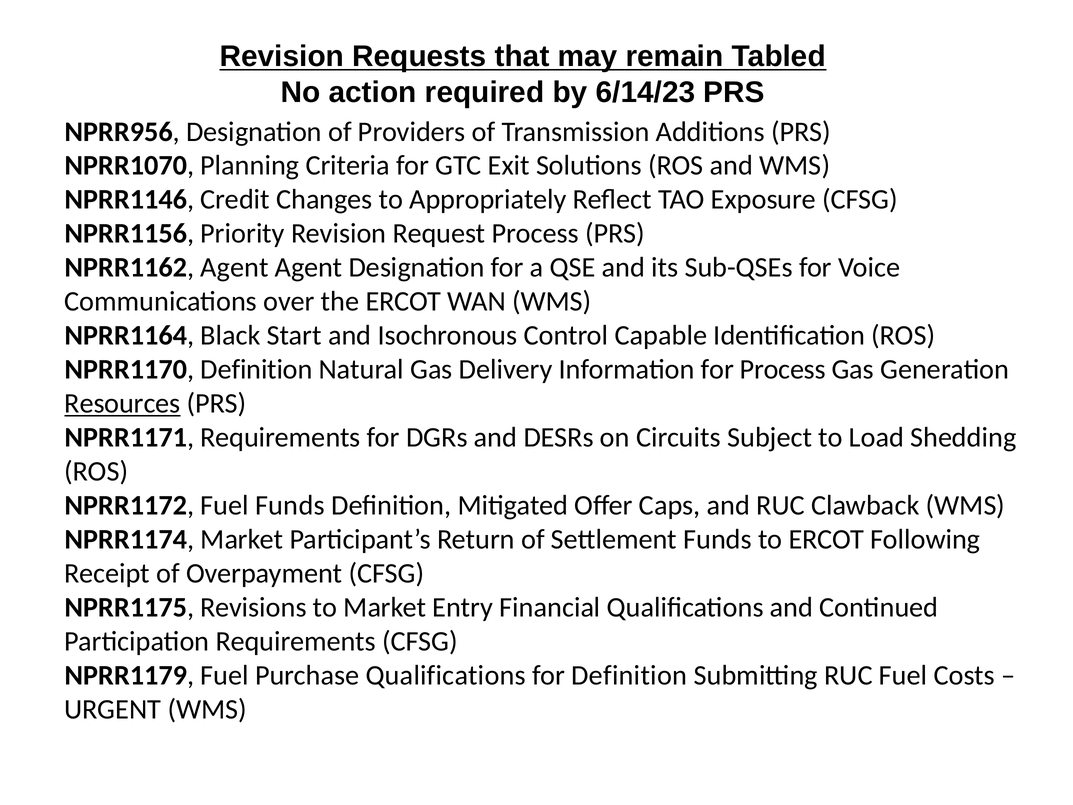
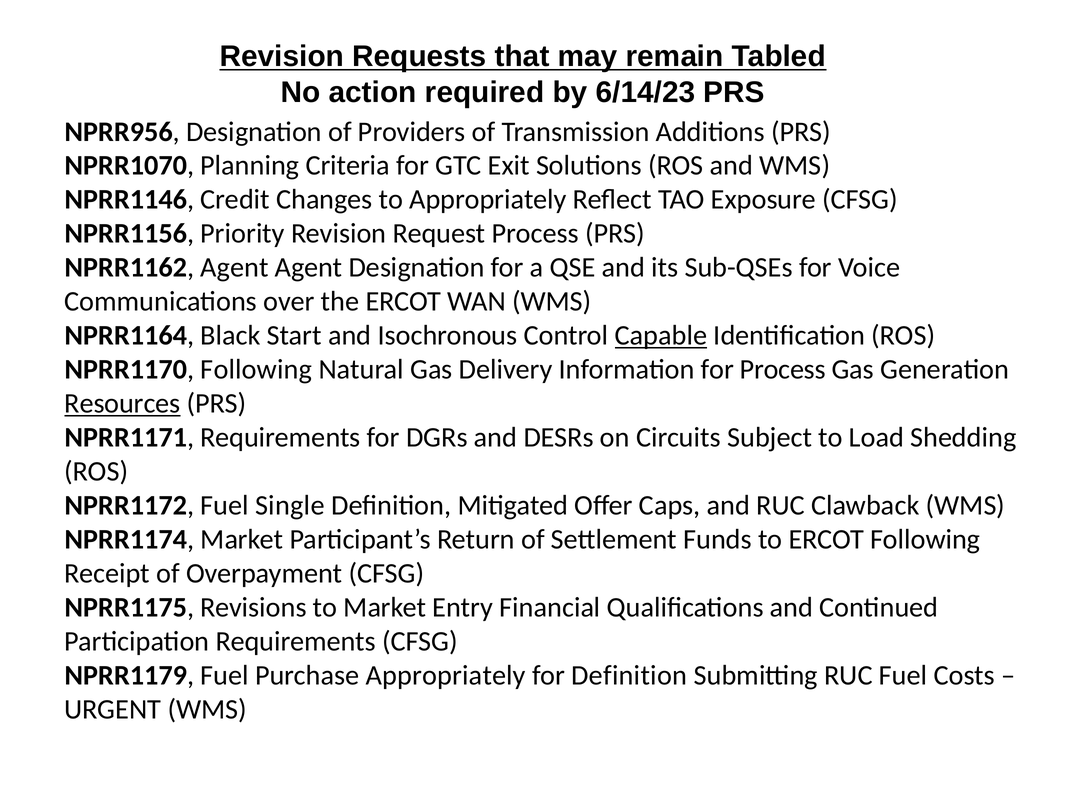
Capable underline: none -> present
NPRR1170 Definition: Definition -> Following
Fuel Funds: Funds -> Single
Purchase Qualifications: Qualifications -> Appropriately
